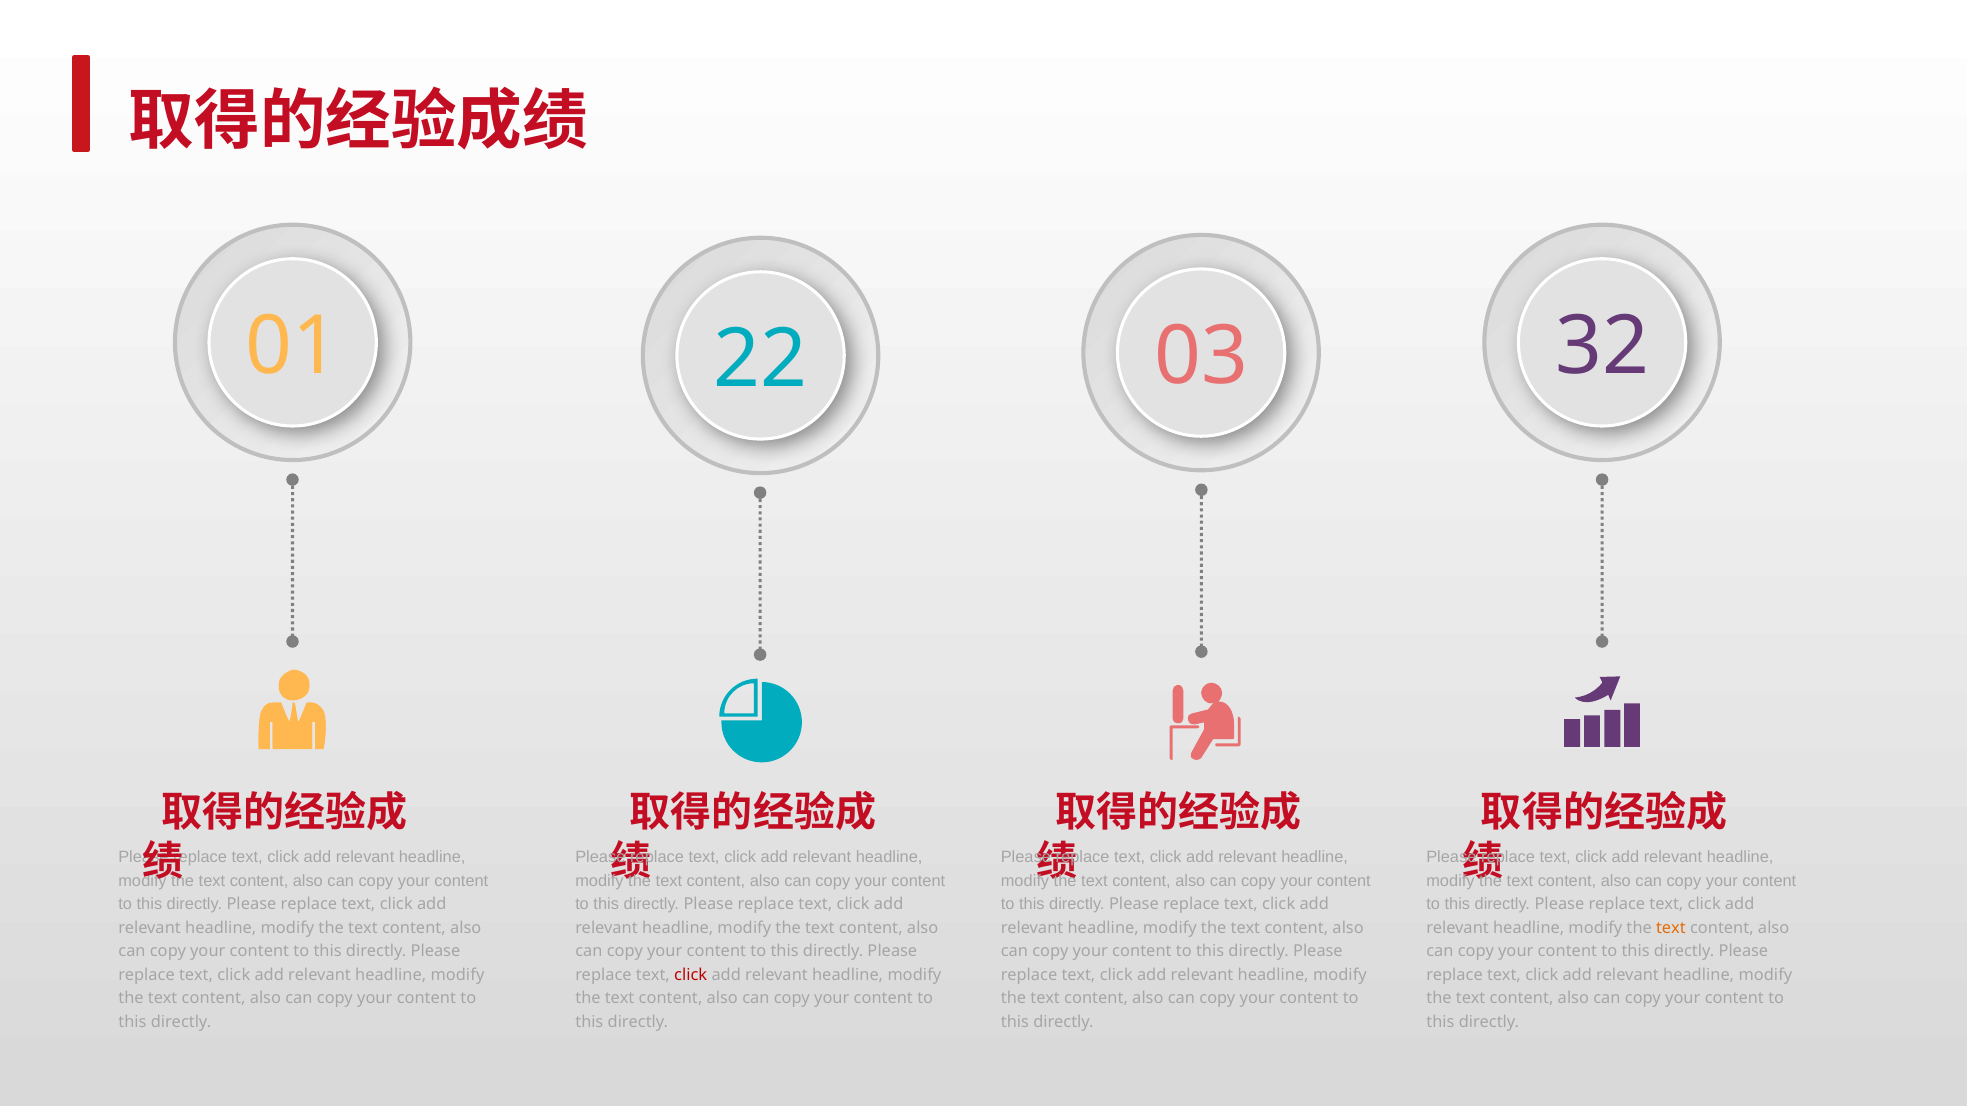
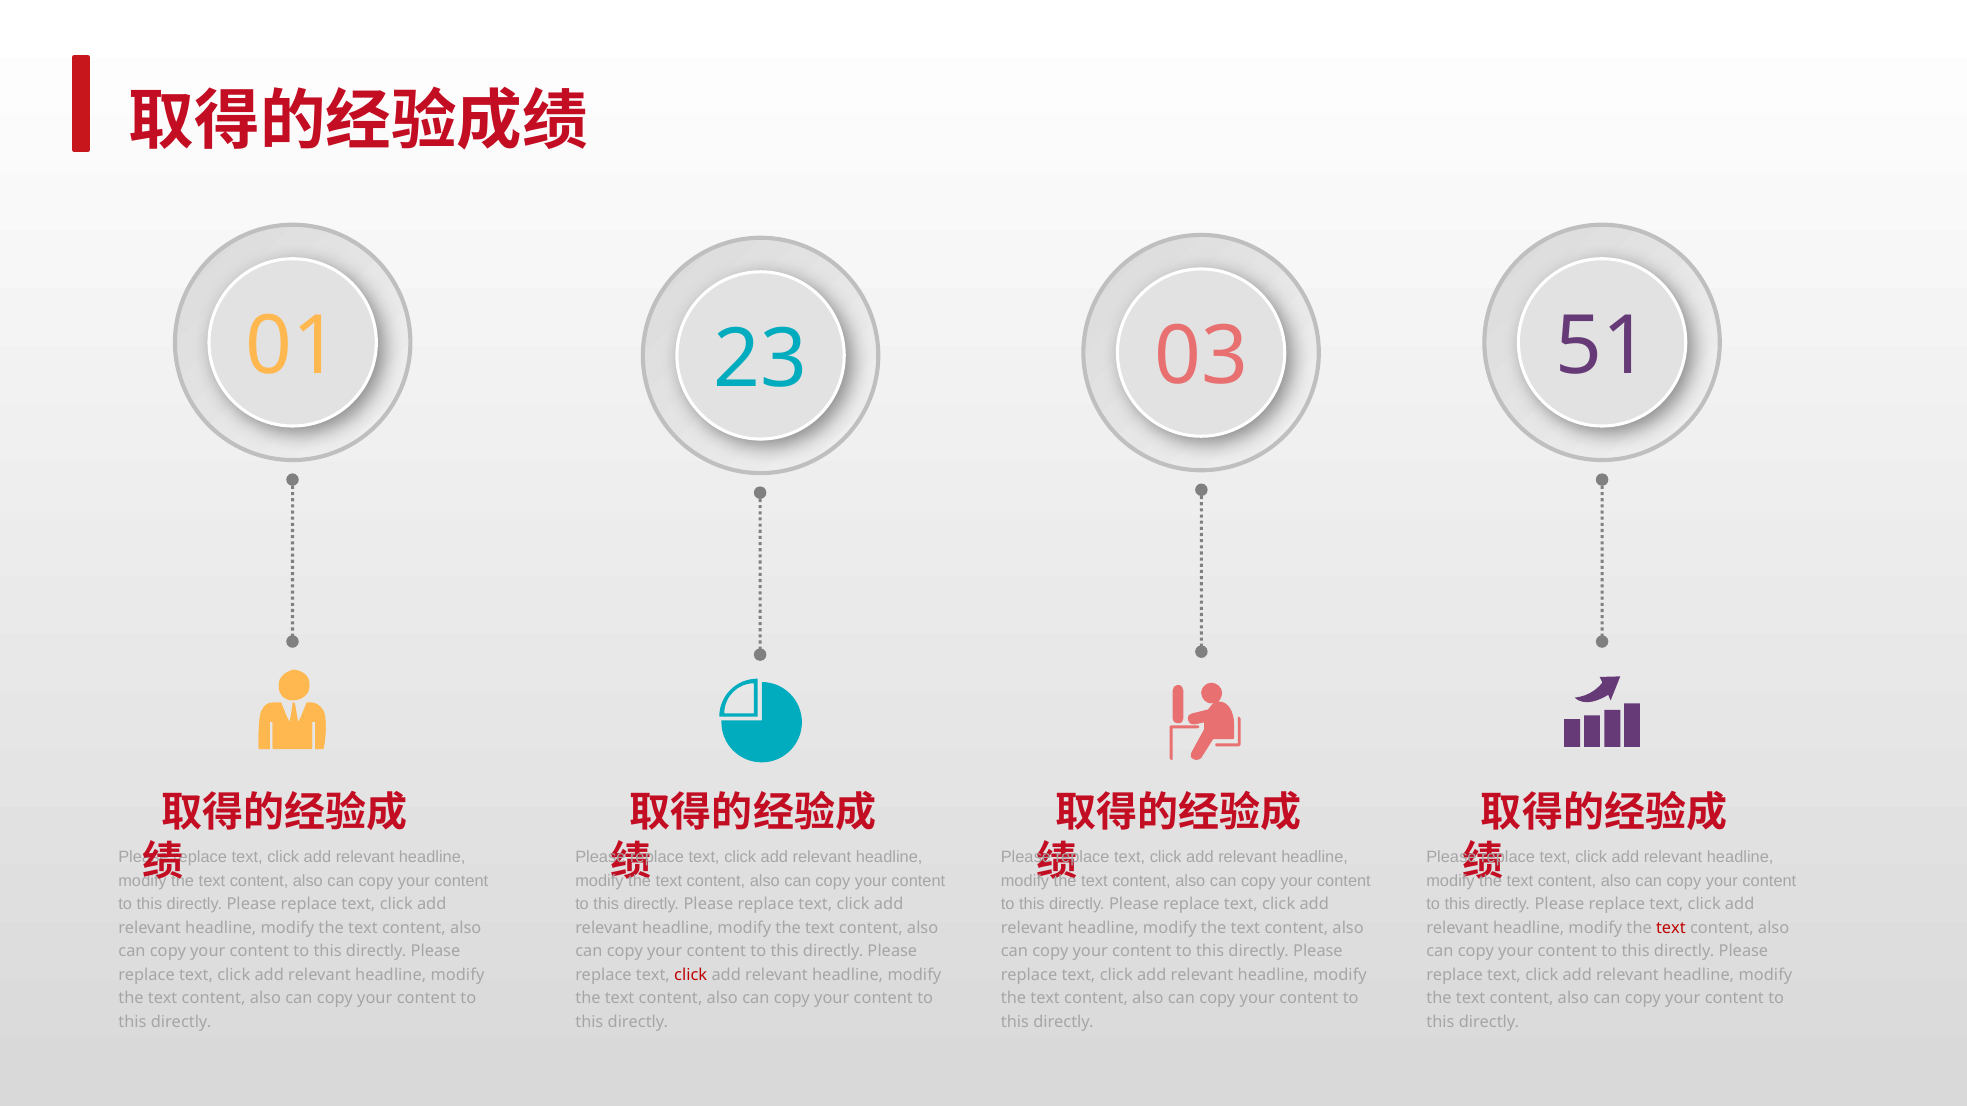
22: 22 -> 23
32: 32 -> 51
text at (1671, 928) colour: orange -> red
